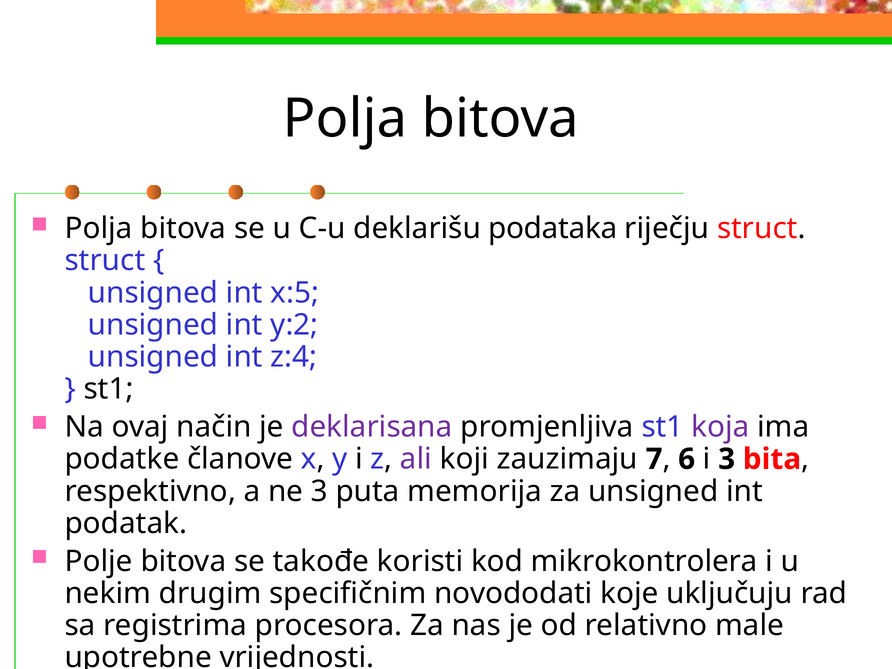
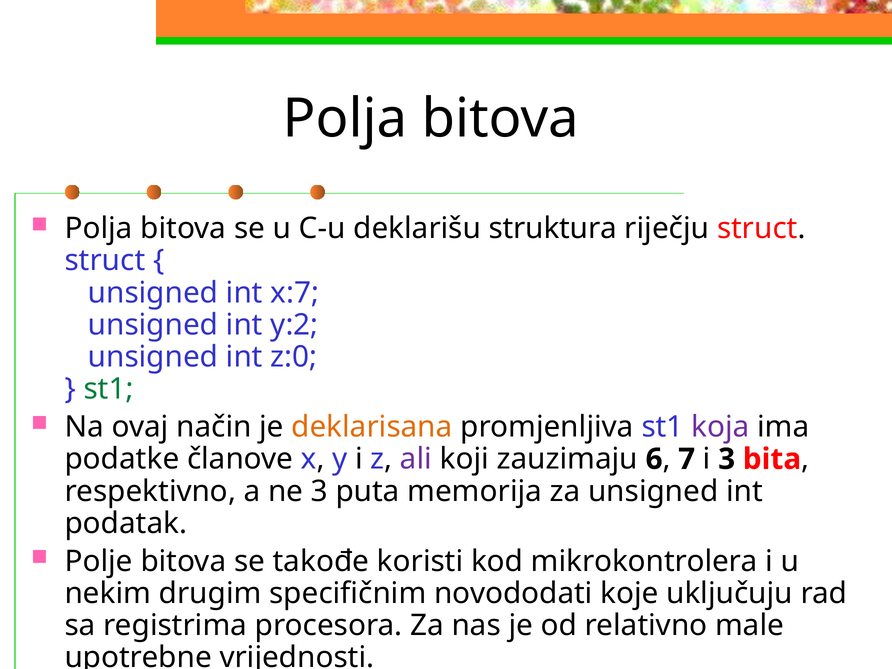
podataka: podataka -> struktura
x:5: x:5 -> x:7
z:4: z:4 -> z:0
st1 at (109, 389) colour: black -> green
deklarisana colour: purple -> orange
7: 7 -> 6
6: 6 -> 7
